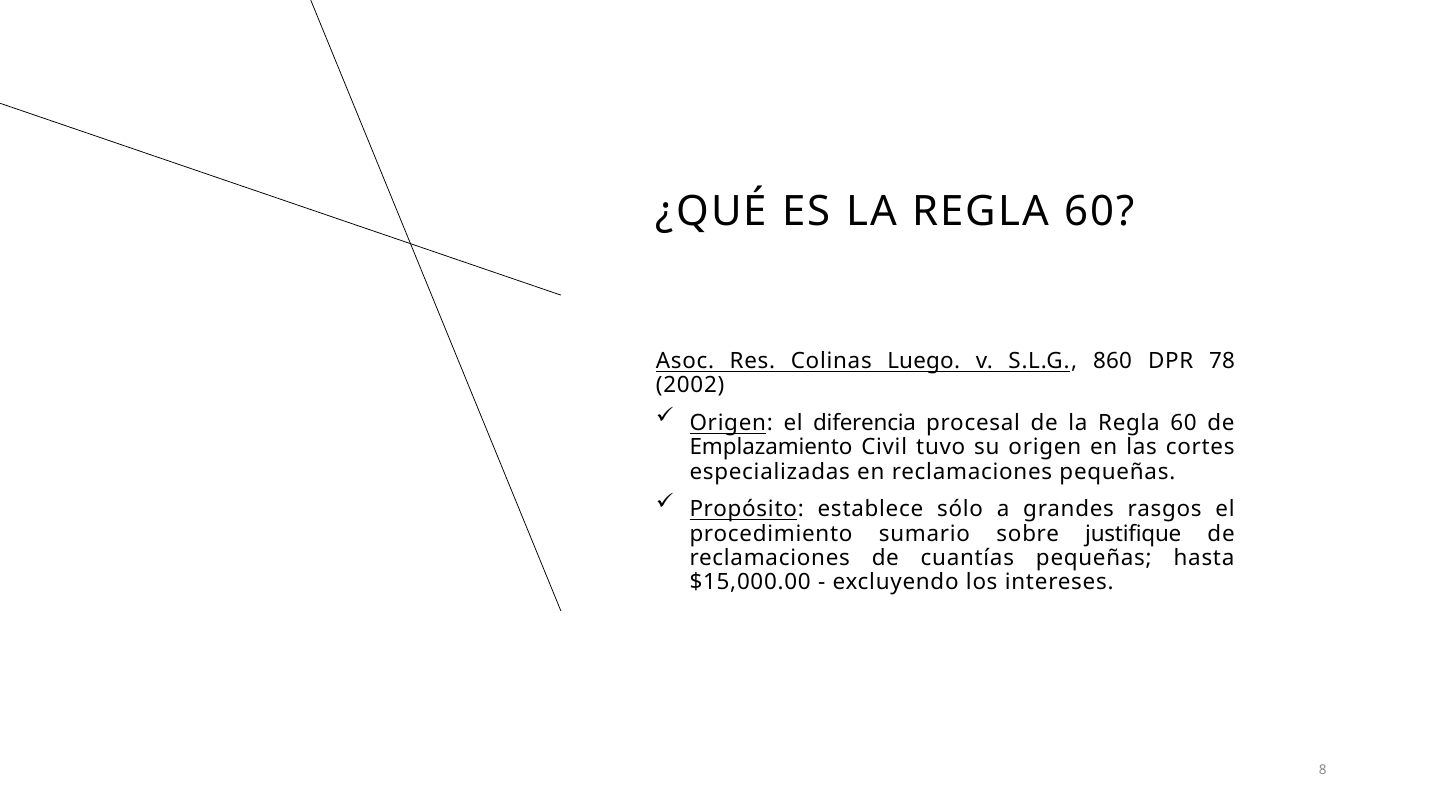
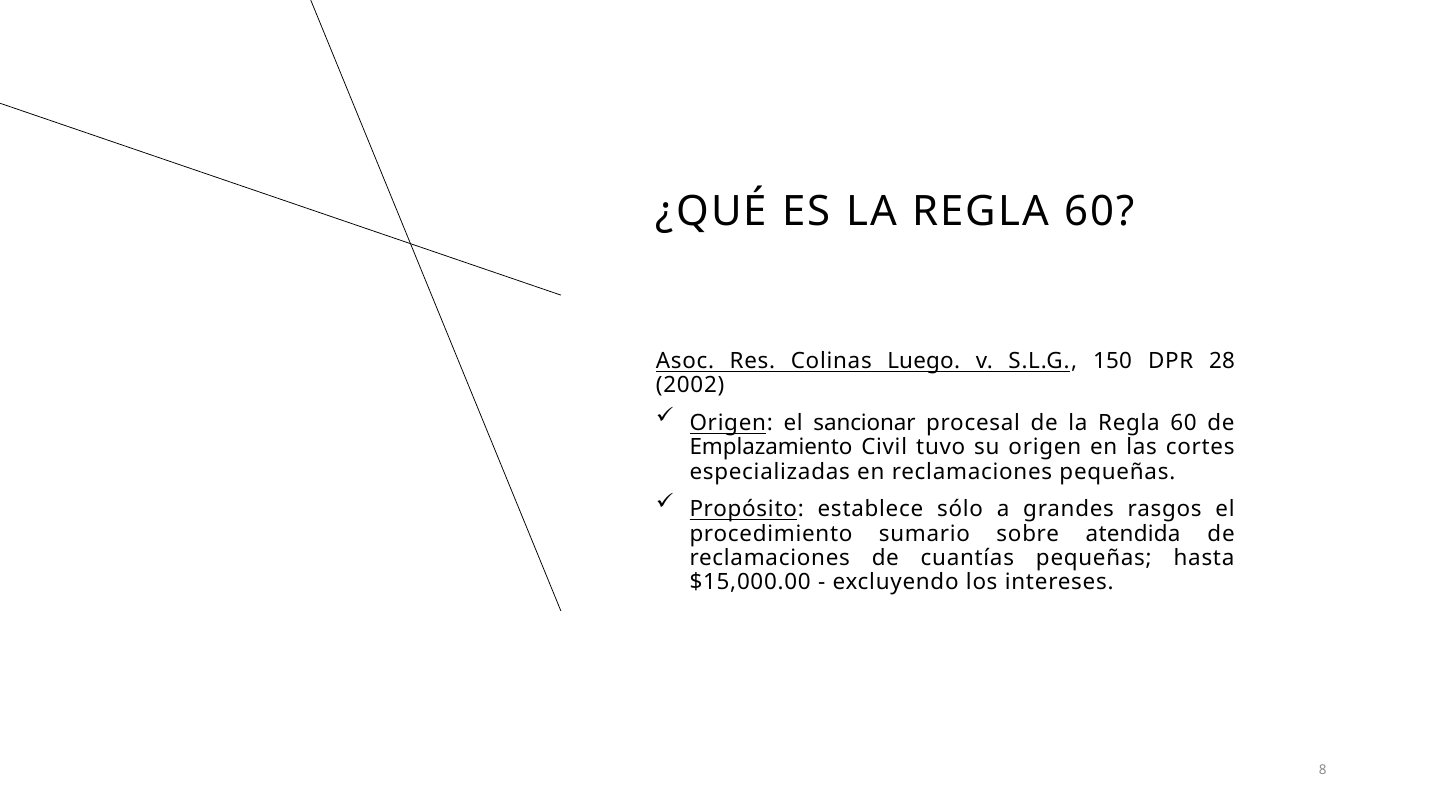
860: 860 -> 150
78: 78 -> 28
diferencia: diferencia -> sancionar
justifique: justifique -> atendida
